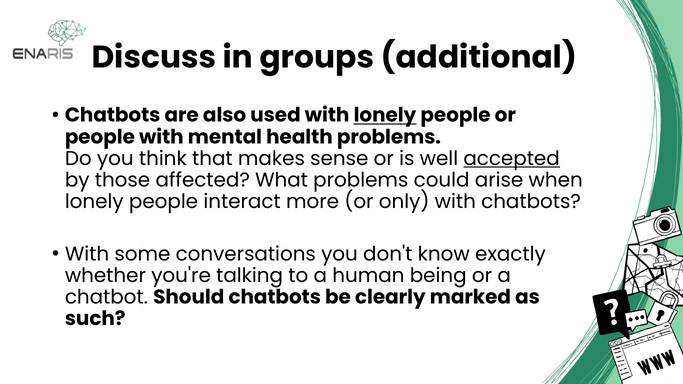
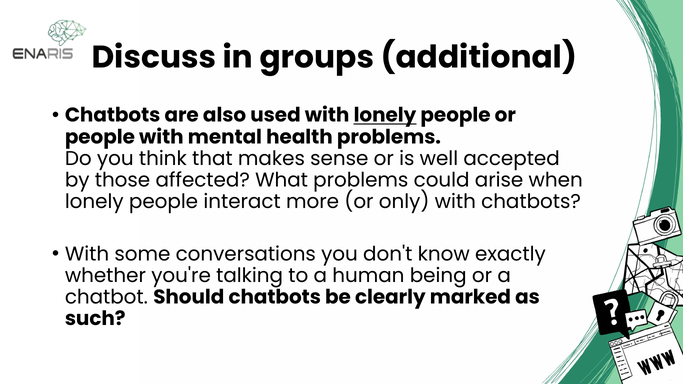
accepted underline: present -> none
